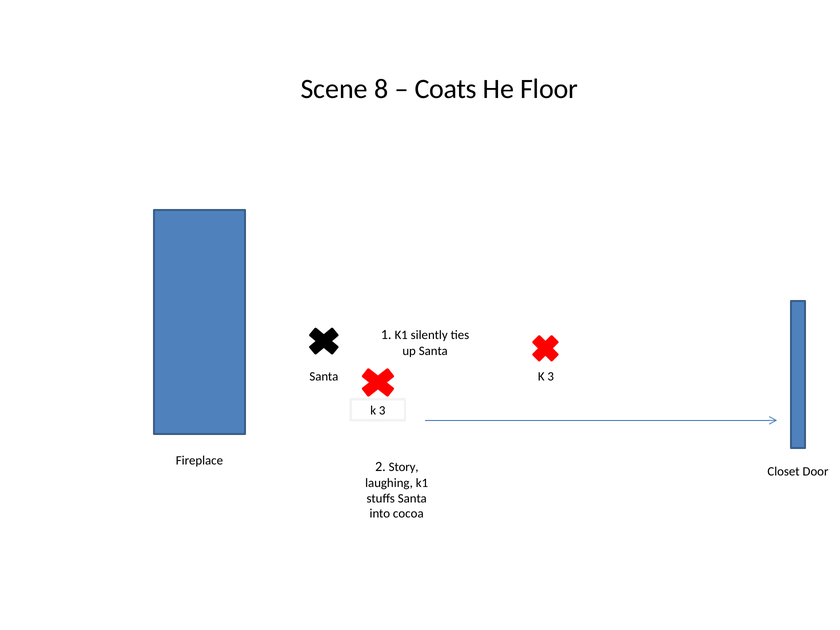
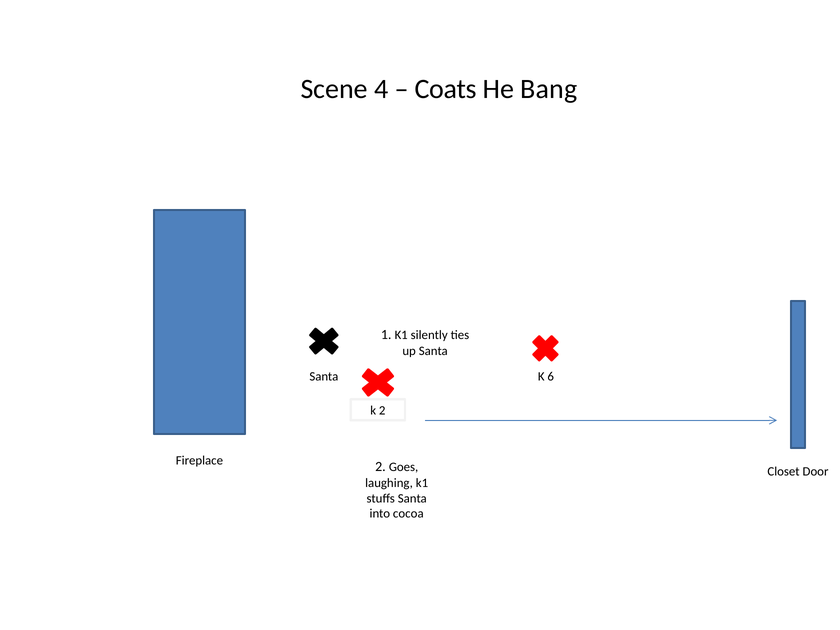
8: 8 -> 4
Floor: Floor -> Bang
Santa K 3: 3 -> 6
3 at (382, 411): 3 -> 2
Story: Story -> Goes
